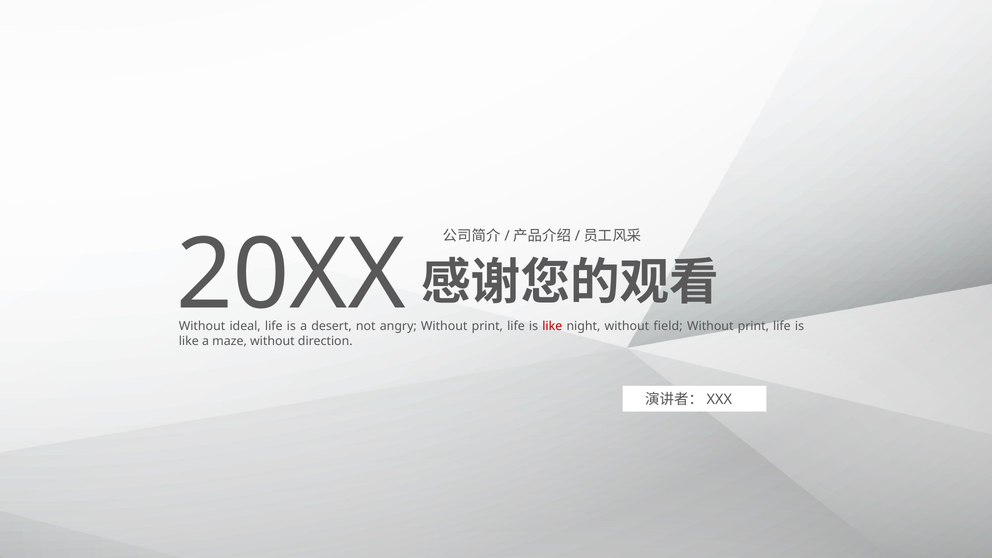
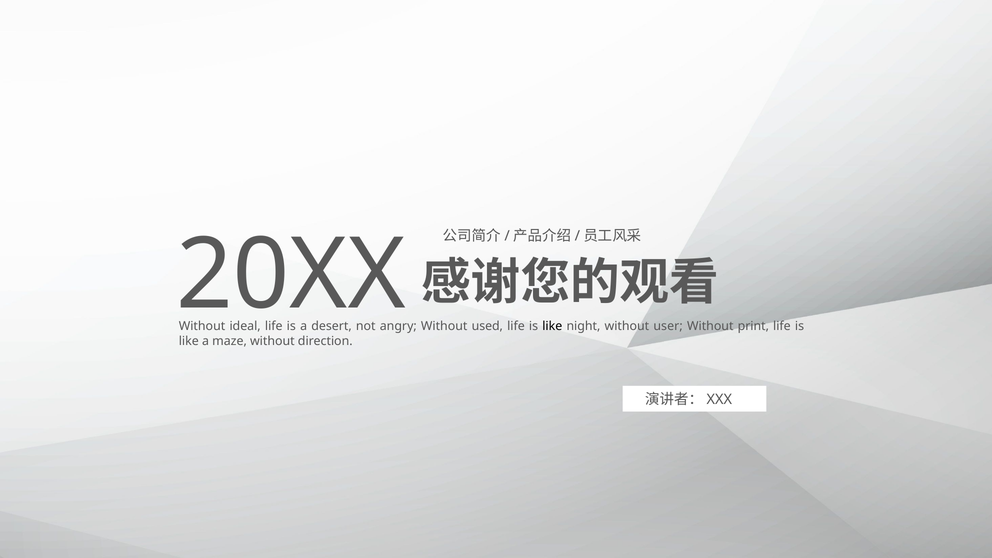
print at (487, 326): print -> used
like at (552, 326) colour: red -> black
field: field -> user
